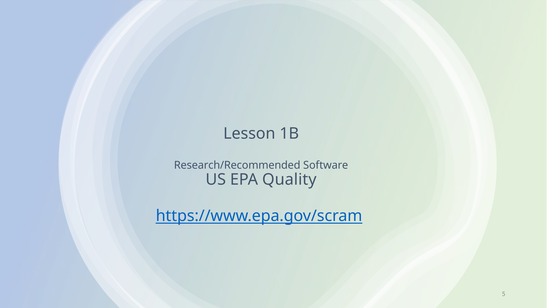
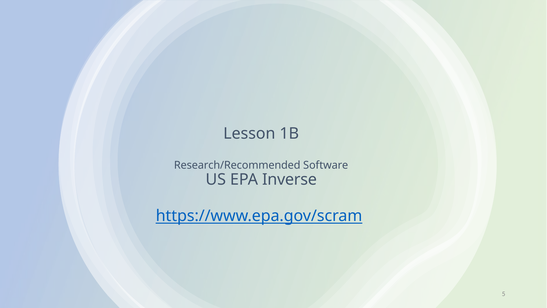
Quality: Quality -> Inverse
